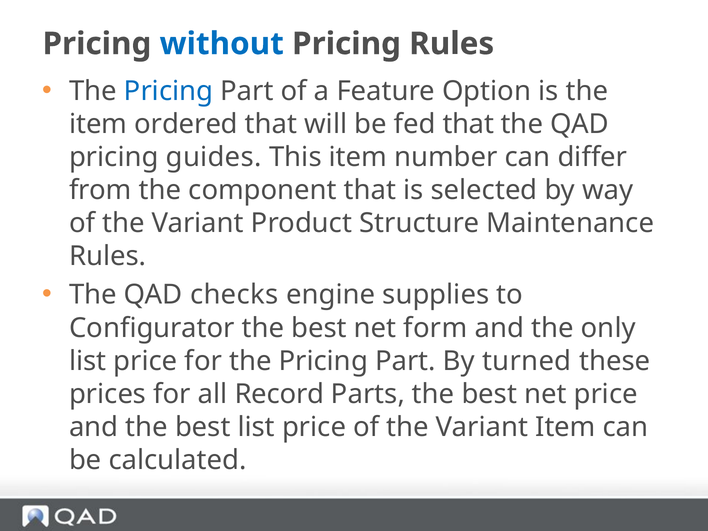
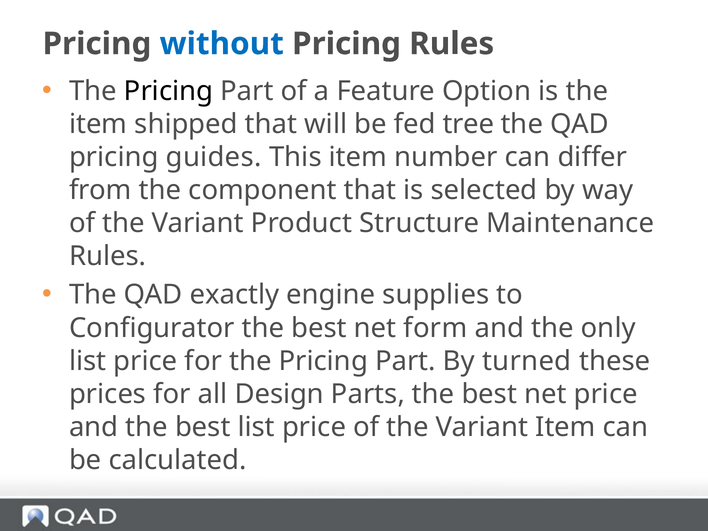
Pricing at (169, 91) colour: blue -> black
ordered: ordered -> shipped
fed that: that -> tree
checks: checks -> exactly
Record: Record -> Design
